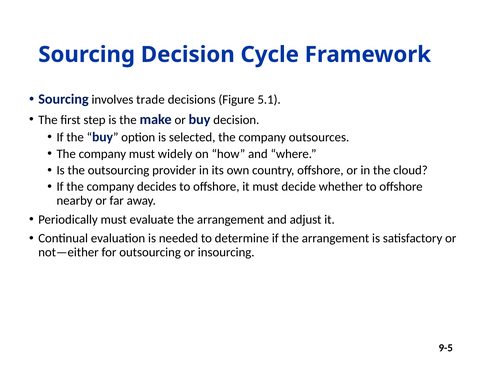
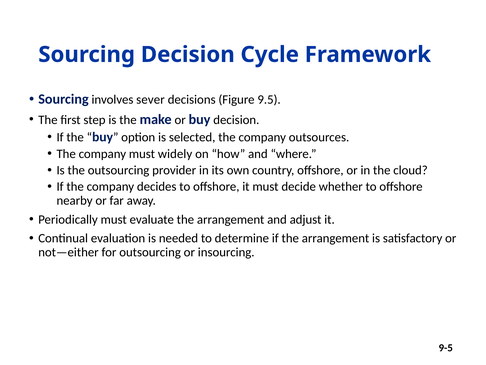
trade: trade -> sever
5.1: 5.1 -> 9.5
